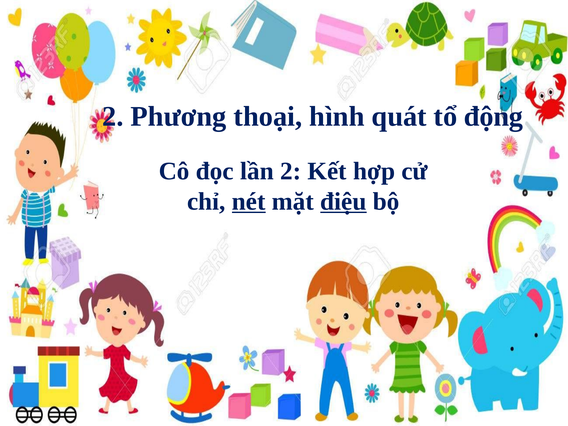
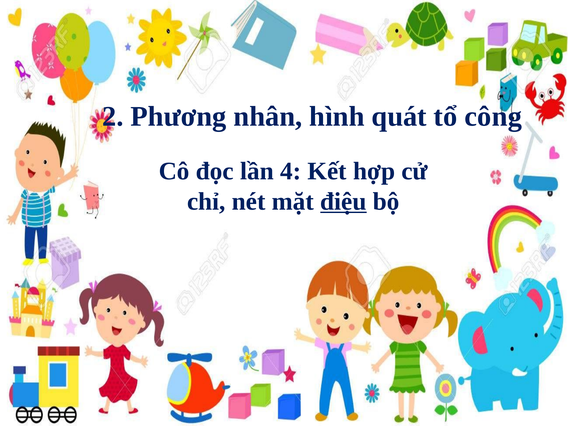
thoại: thoại -> nhân
động: động -> công
lần 2: 2 -> 4
nét underline: present -> none
